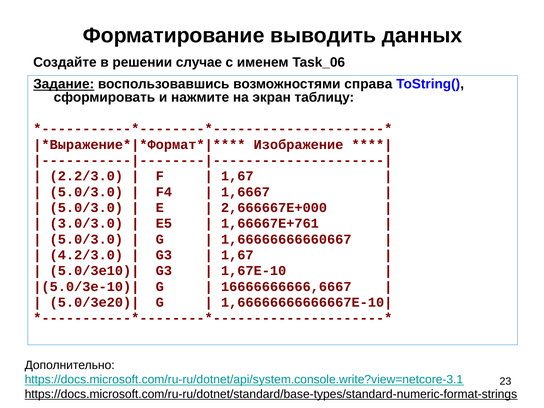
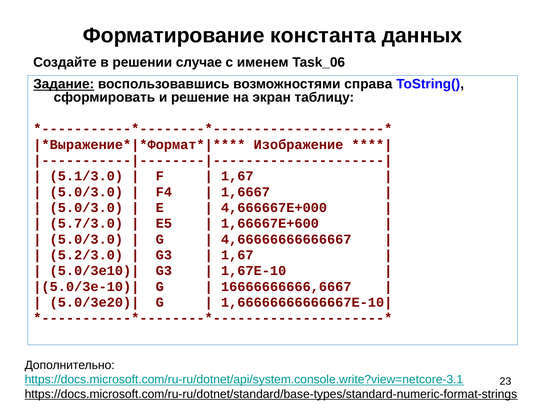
выводить: выводить -> константа
нажмите: нажмите -> решение
2.2/3.0: 2.2/3.0 -> 5.1/3.0
2,666667E+000: 2,666667E+000 -> 4,666667E+000
3.0/3.0: 3.0/3.0 -> 5.7/3.0
1,66667E+761: 1,66667E+761 -> 1,66667E+600
1,66666666660667: 1,66666666660667 -> 4,66666666666667
4.2/3.0: 4.2/3.0 -> 5.2/3.0
